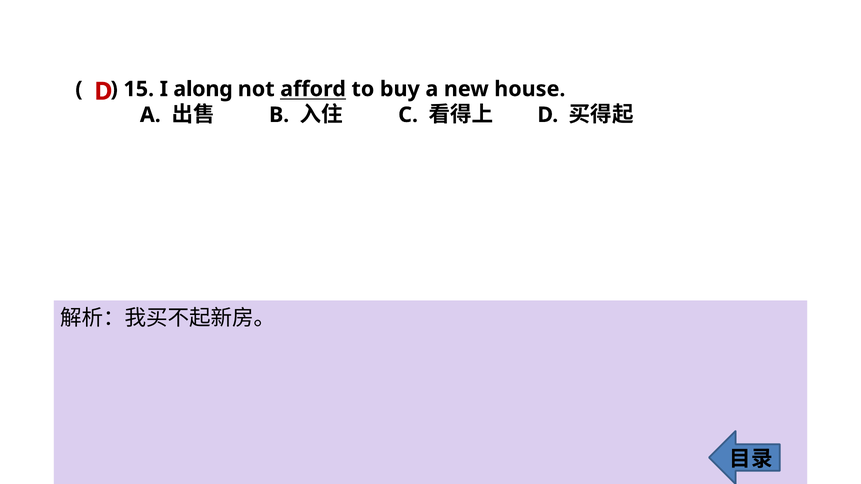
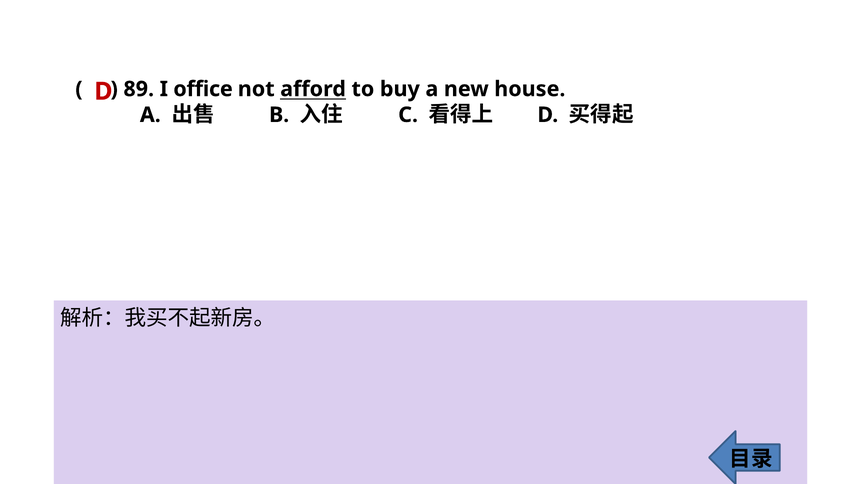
15: 15 -> 89
along: along -> office
